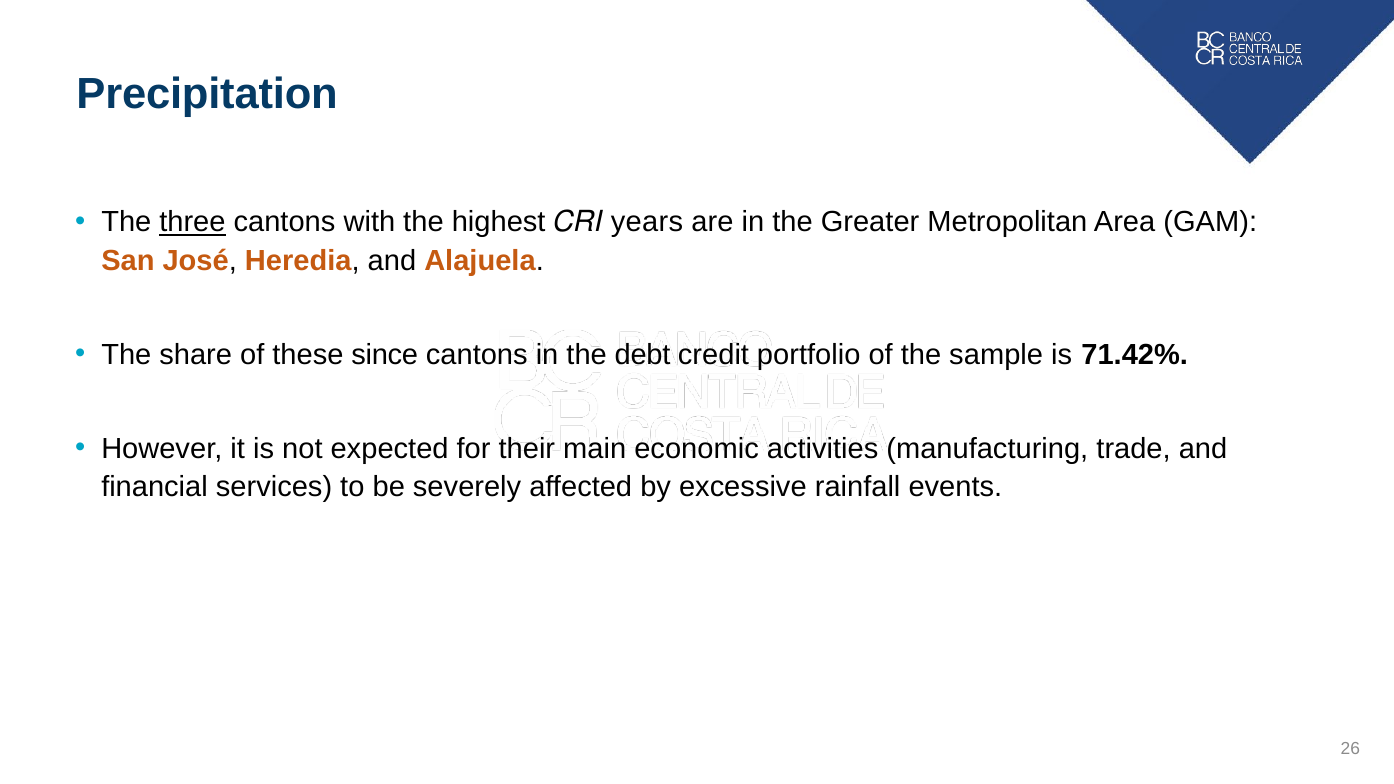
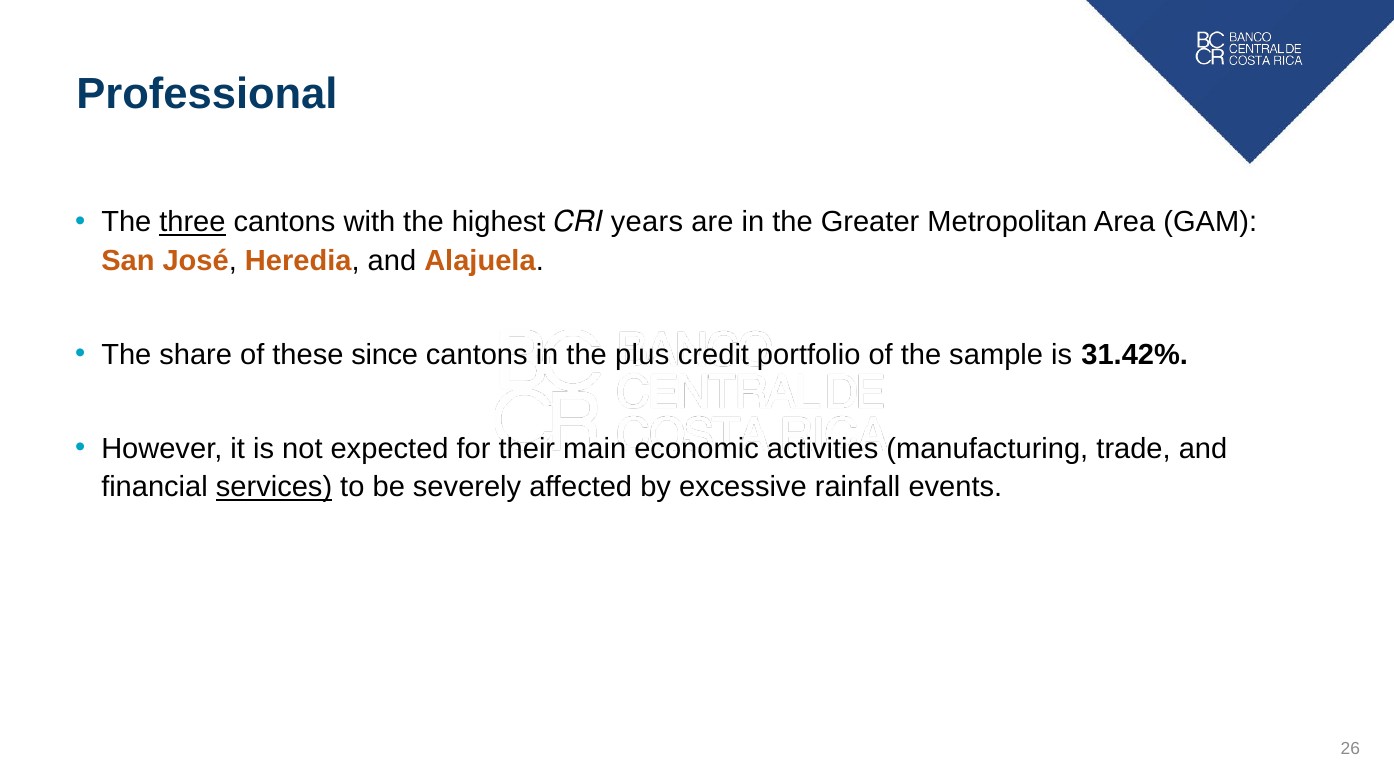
Precipitation: Precipitation -> Professional
debt: debt -> plus
71.42%: 71.42% -> 31.42%
services underline: none -> present
